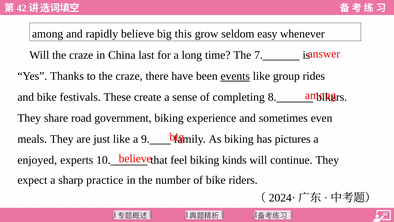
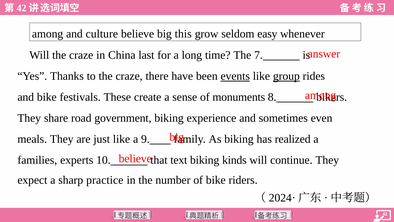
rapidly: rapidly -> culture
group underline: none -> present
completing: completing -> monuments
pictures: pictures -> realized
enjoyed: enjoyed -> families
feel: feel -> text
